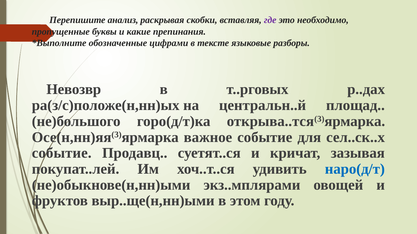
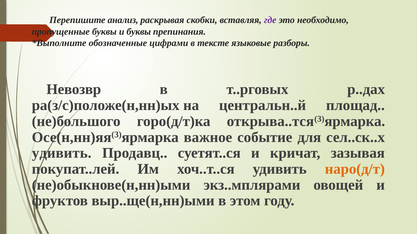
и какие: какие -> буквы
событие at (62, 153): событие -> удивить
наро(д/т colour: blue -> orange
